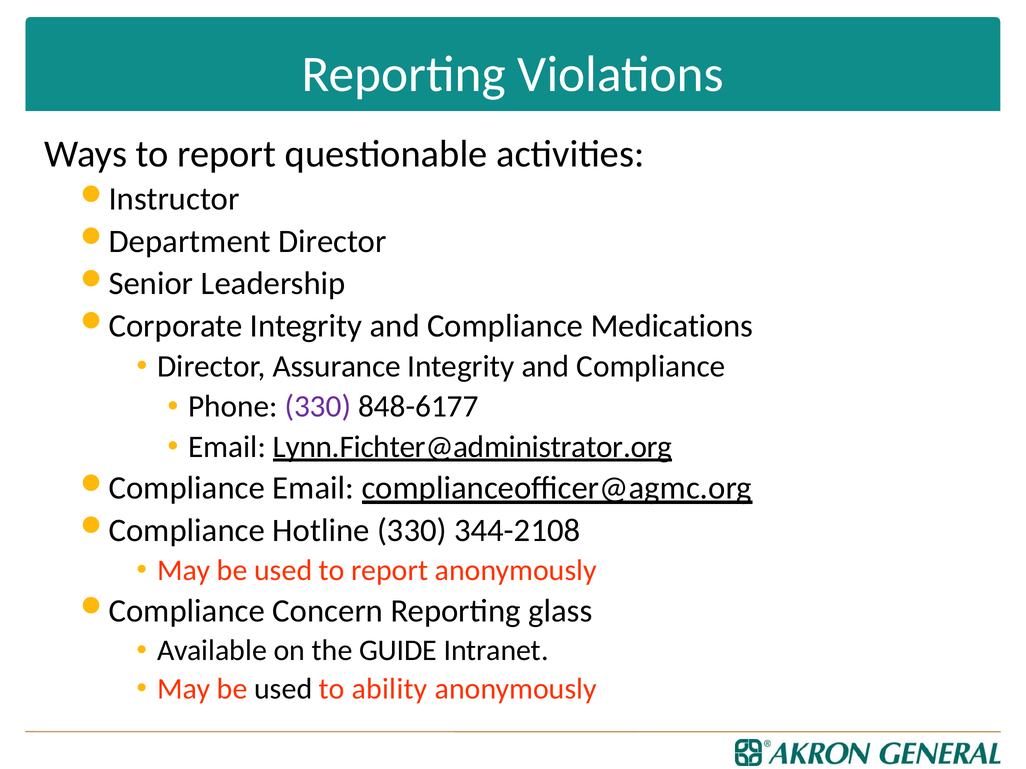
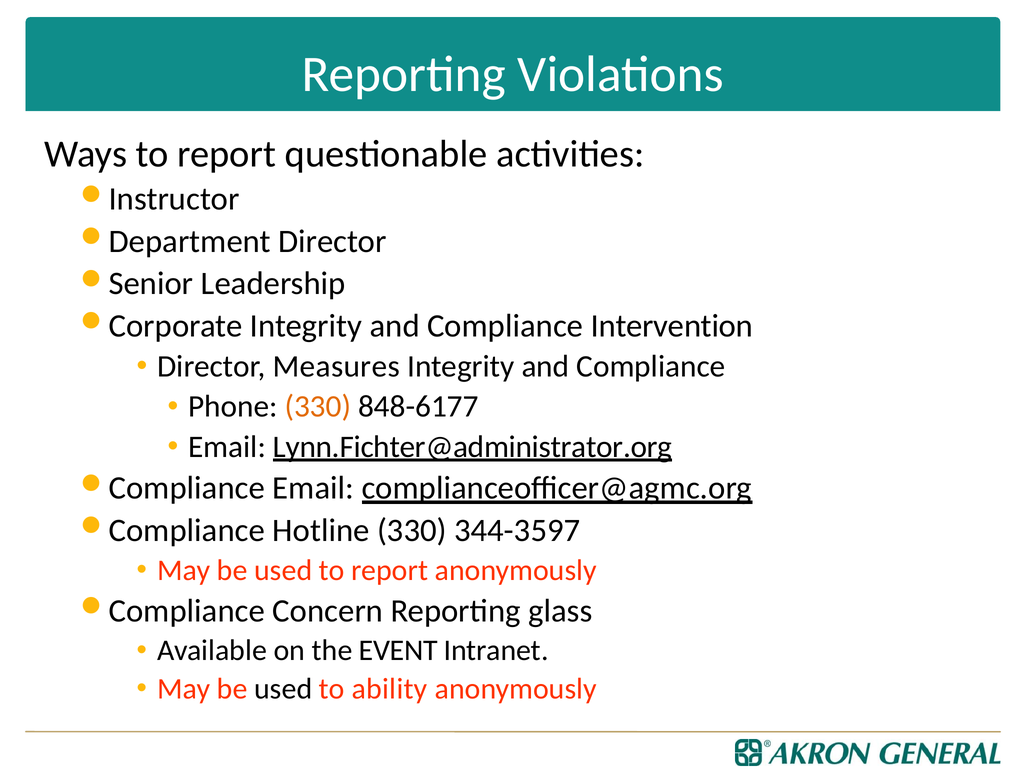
Medications: Medications -> Intervention
Assurance: Assurance -> Measures
330 at (318, 407) colour: purple -> orange
344-2108: 344-2108 -> 344-3597
GUIDE: GUIDE -> EVENT
